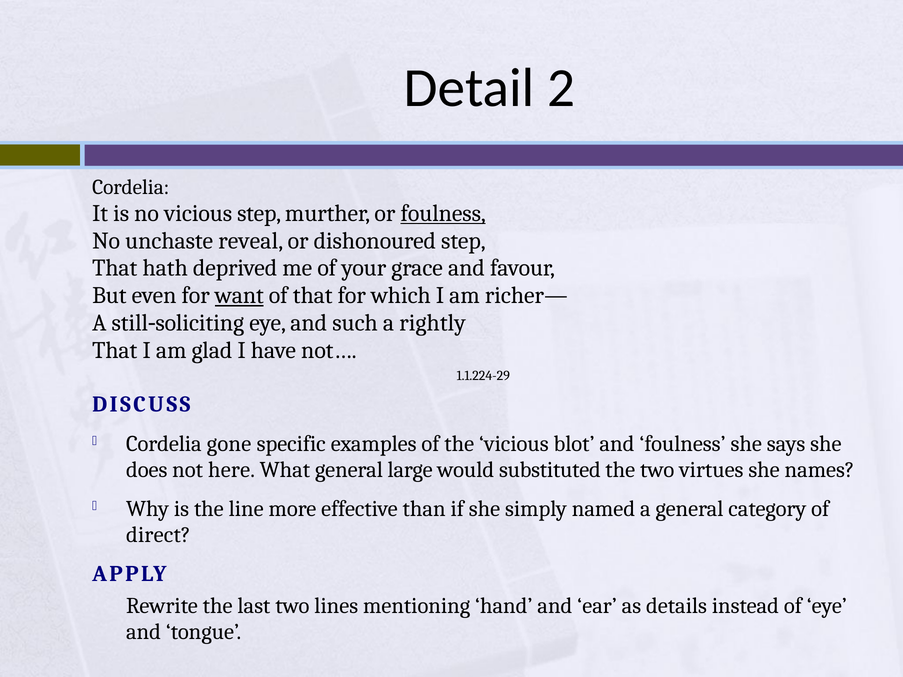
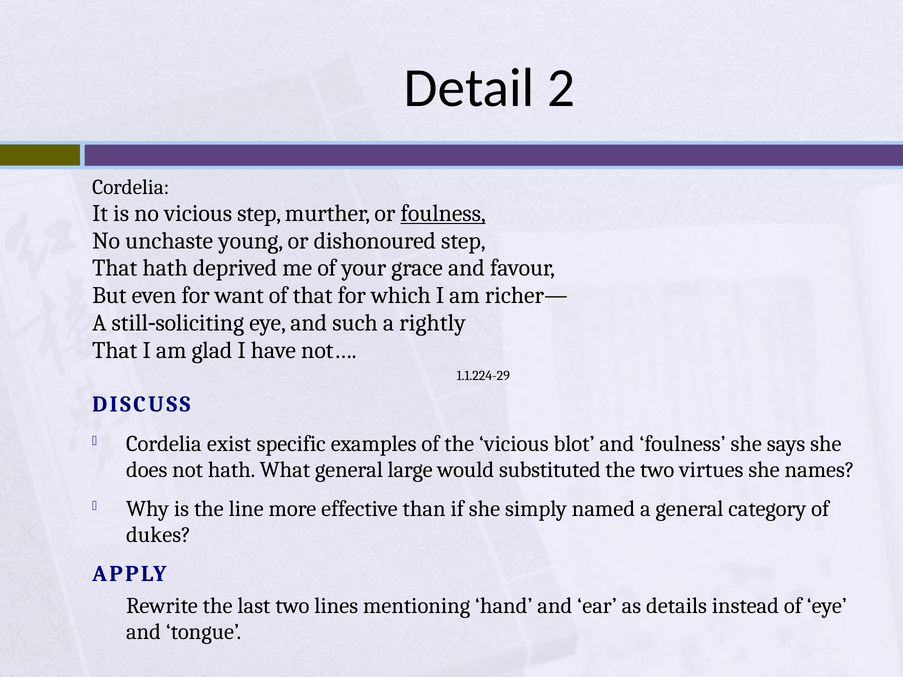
reveal: reveal -> young
want underline: present -> none
gone: gone -> exist
not here: here -> hath
direct: direct -> dukes
